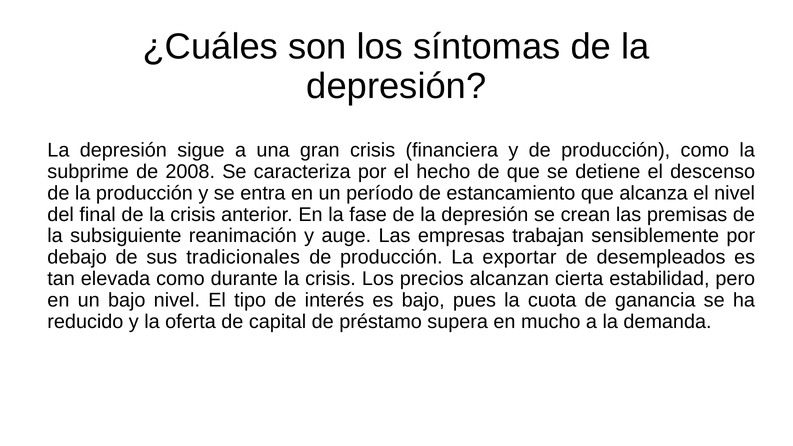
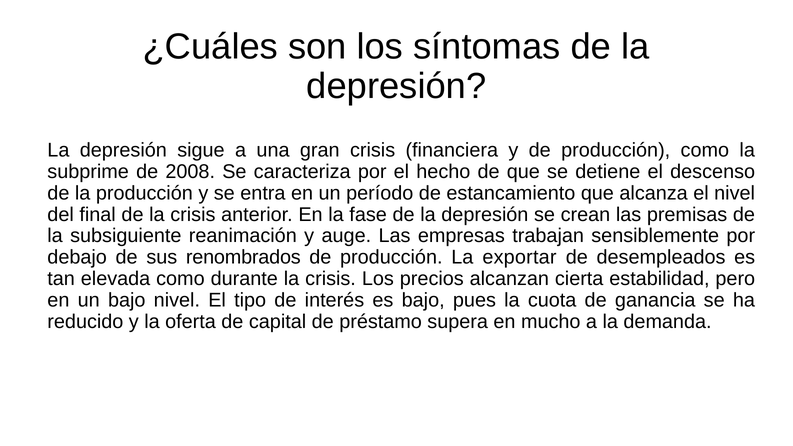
tradicionales: tradicionales -> renombrados
